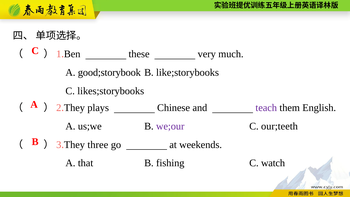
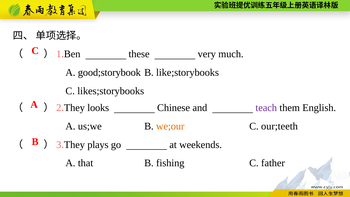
plays: plays -> looks
we;our colour: purple -> orange
three: three -> plays
watch: watch -> father
